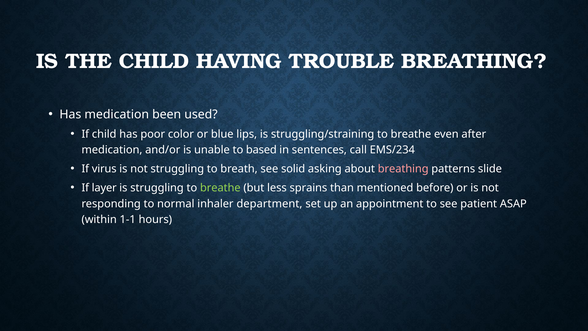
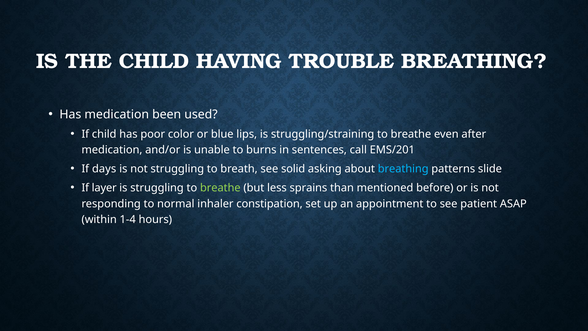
based: based -> burns
EMS/234: EMS/234 -> EMS/201
virus: virus -> days
breathing at (403, 169) colour: pink -> light blue
department: department -> constipation
1-1: 1-1 -> 1-4
